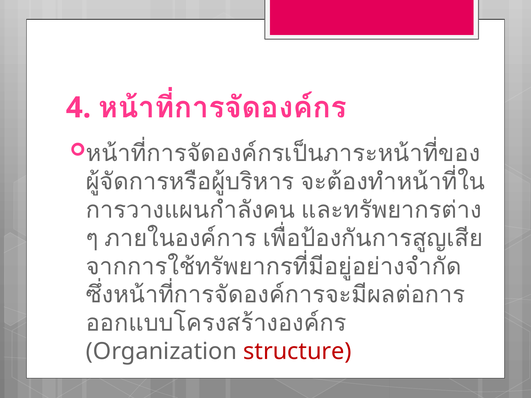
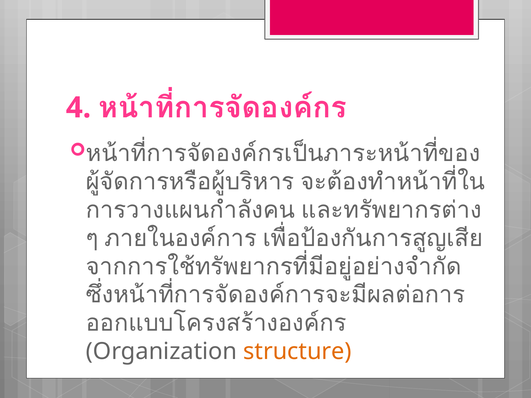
structure colour: red -> orange
